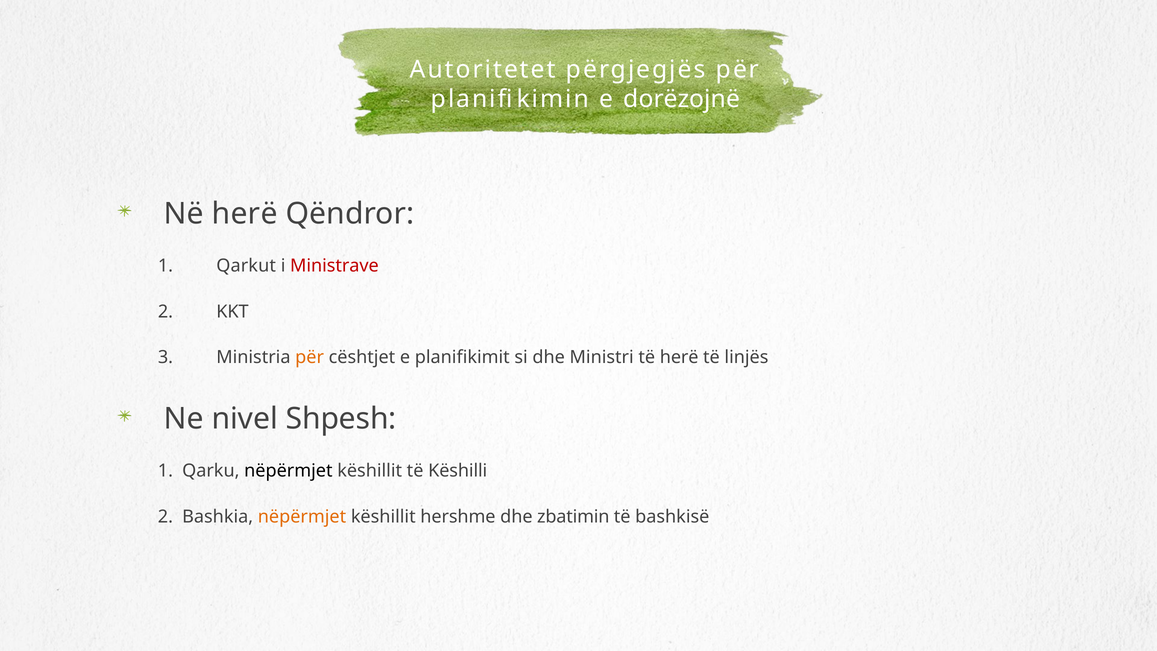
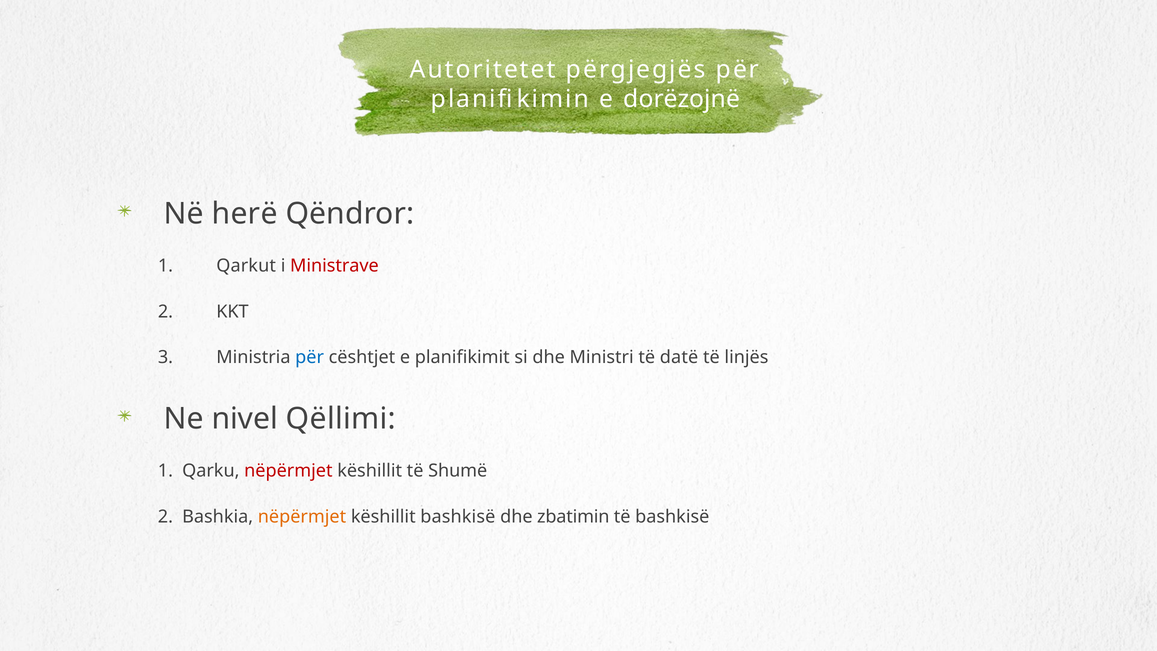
për at (310, 357) colour: orange -> blue
të herë: herë -> datë
Shpesh: Shpesh -> Qëllimi
nëpërmjet at (288, 471) colour: black -> red
Këshilli: Këshilli -> Shumë
këshillit hershme: hershme -> bashkisë
